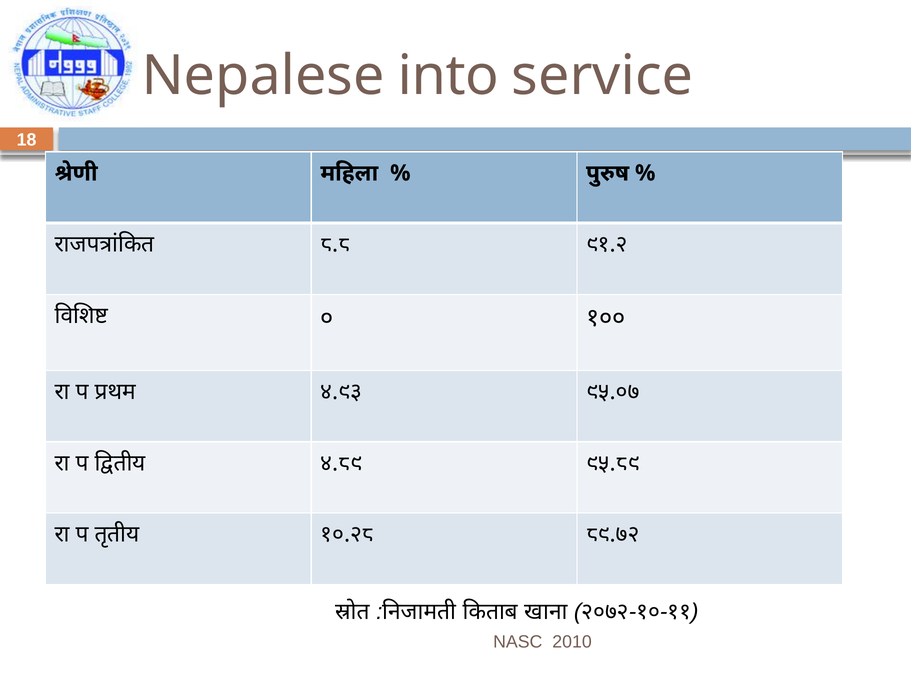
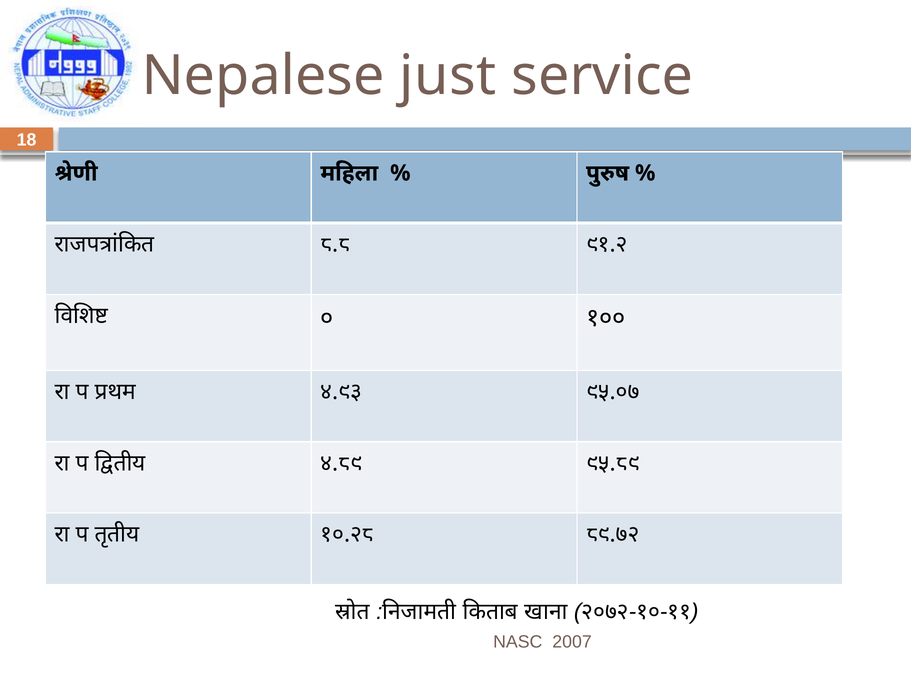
into: into -> just
2010: 2010 -> 2007
